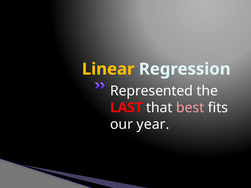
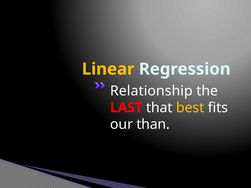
Represented: Represented -> Relationship
best colour: pink -> yellow
year: year -> than
